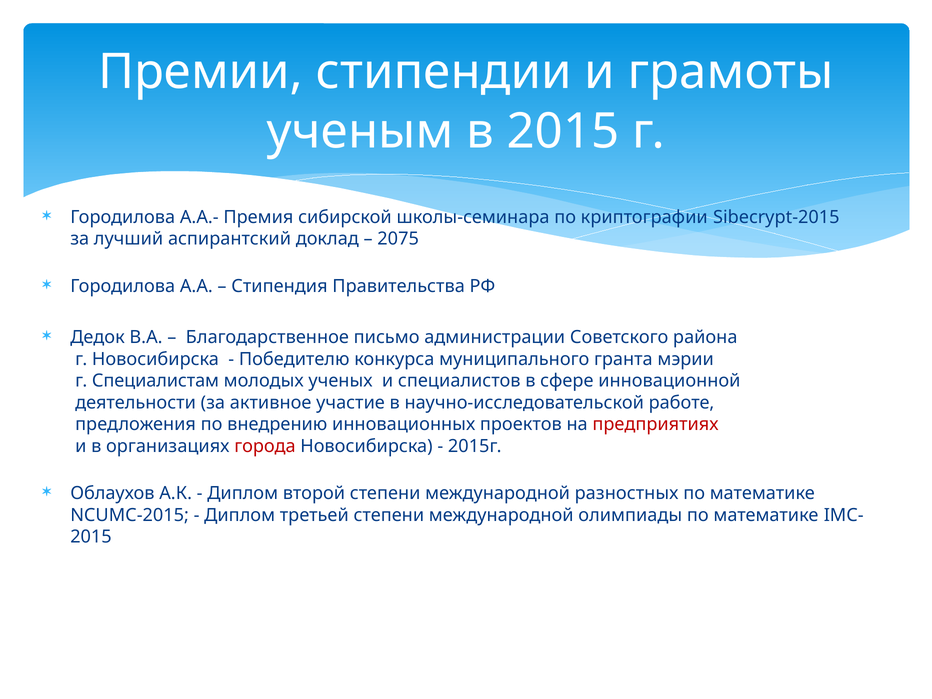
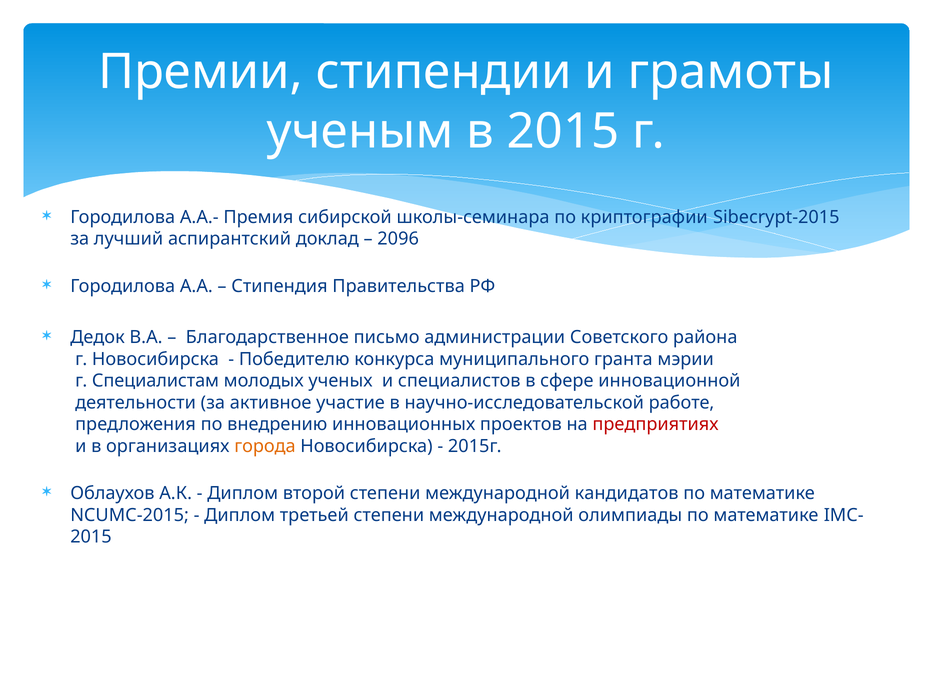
2075: 2075 -> 2096
города colour: red -> orange
разностных: разностных -> кандидатов
